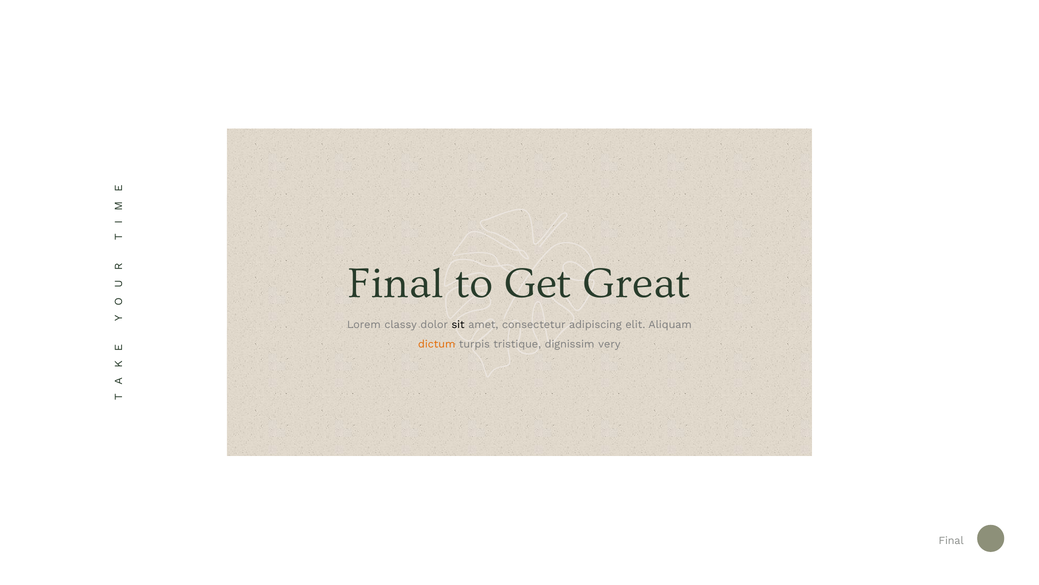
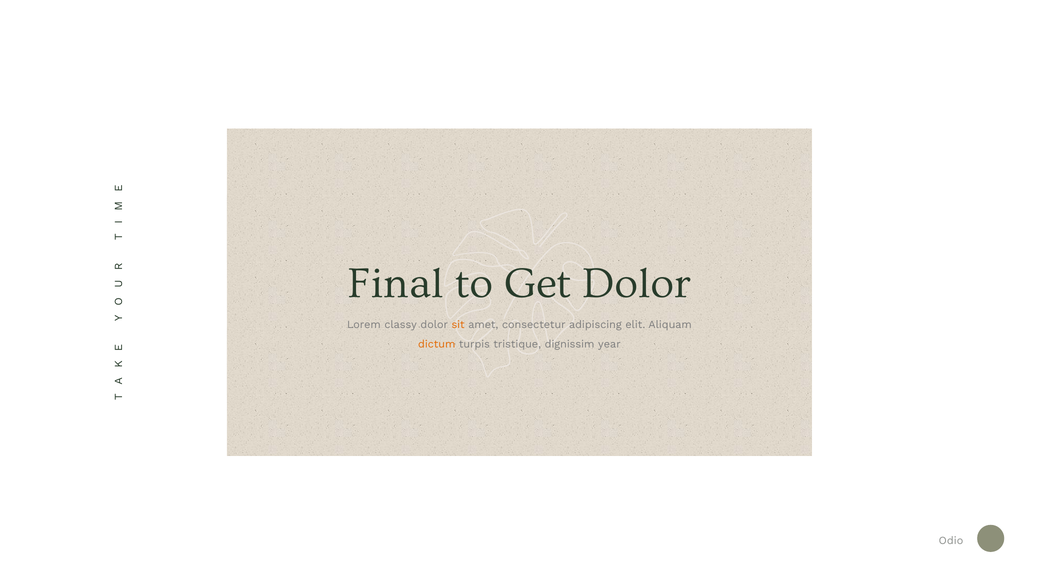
Get Great: Great -> Dolor
sit colour: black -> orange
very: very -> year
Final at (951, 540): Final -> Odio
